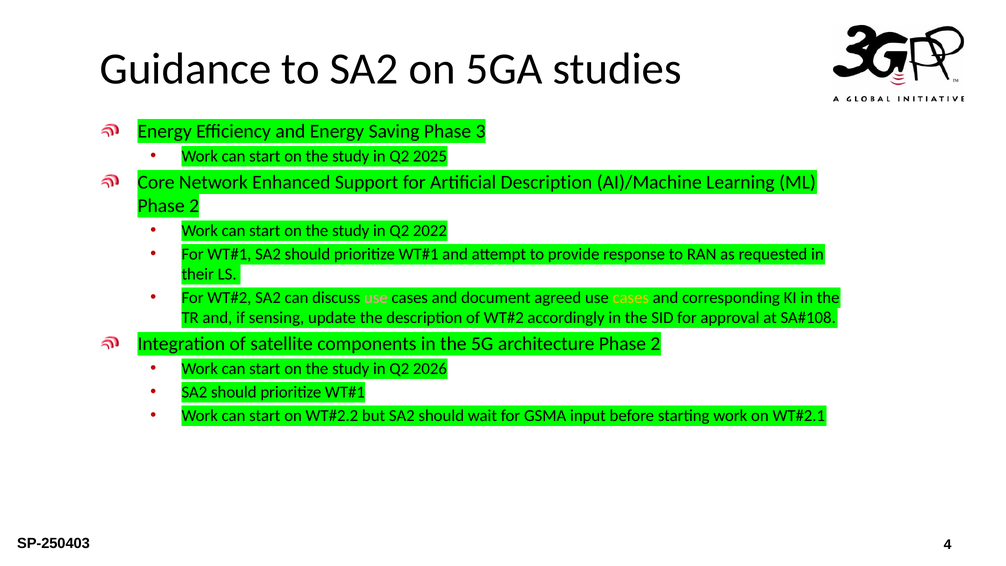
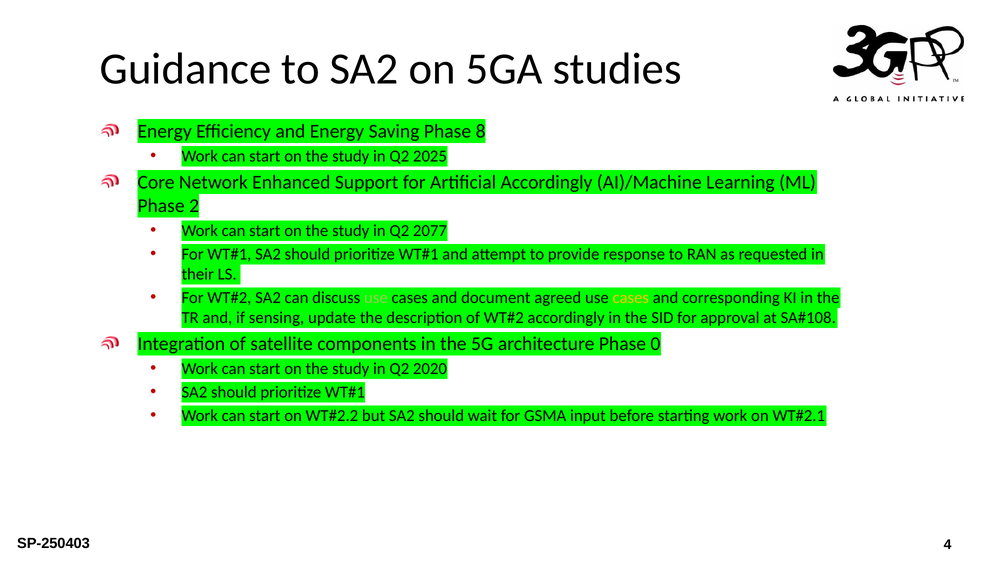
3: 3 -> 8
Artificial Description: Description -> Accordingly
2022: 2022 -> 2077
use at (376, 298) colour: pink -> light green
architecture Phase 2: 2 -> 0
2026: 2026 -> 2020
